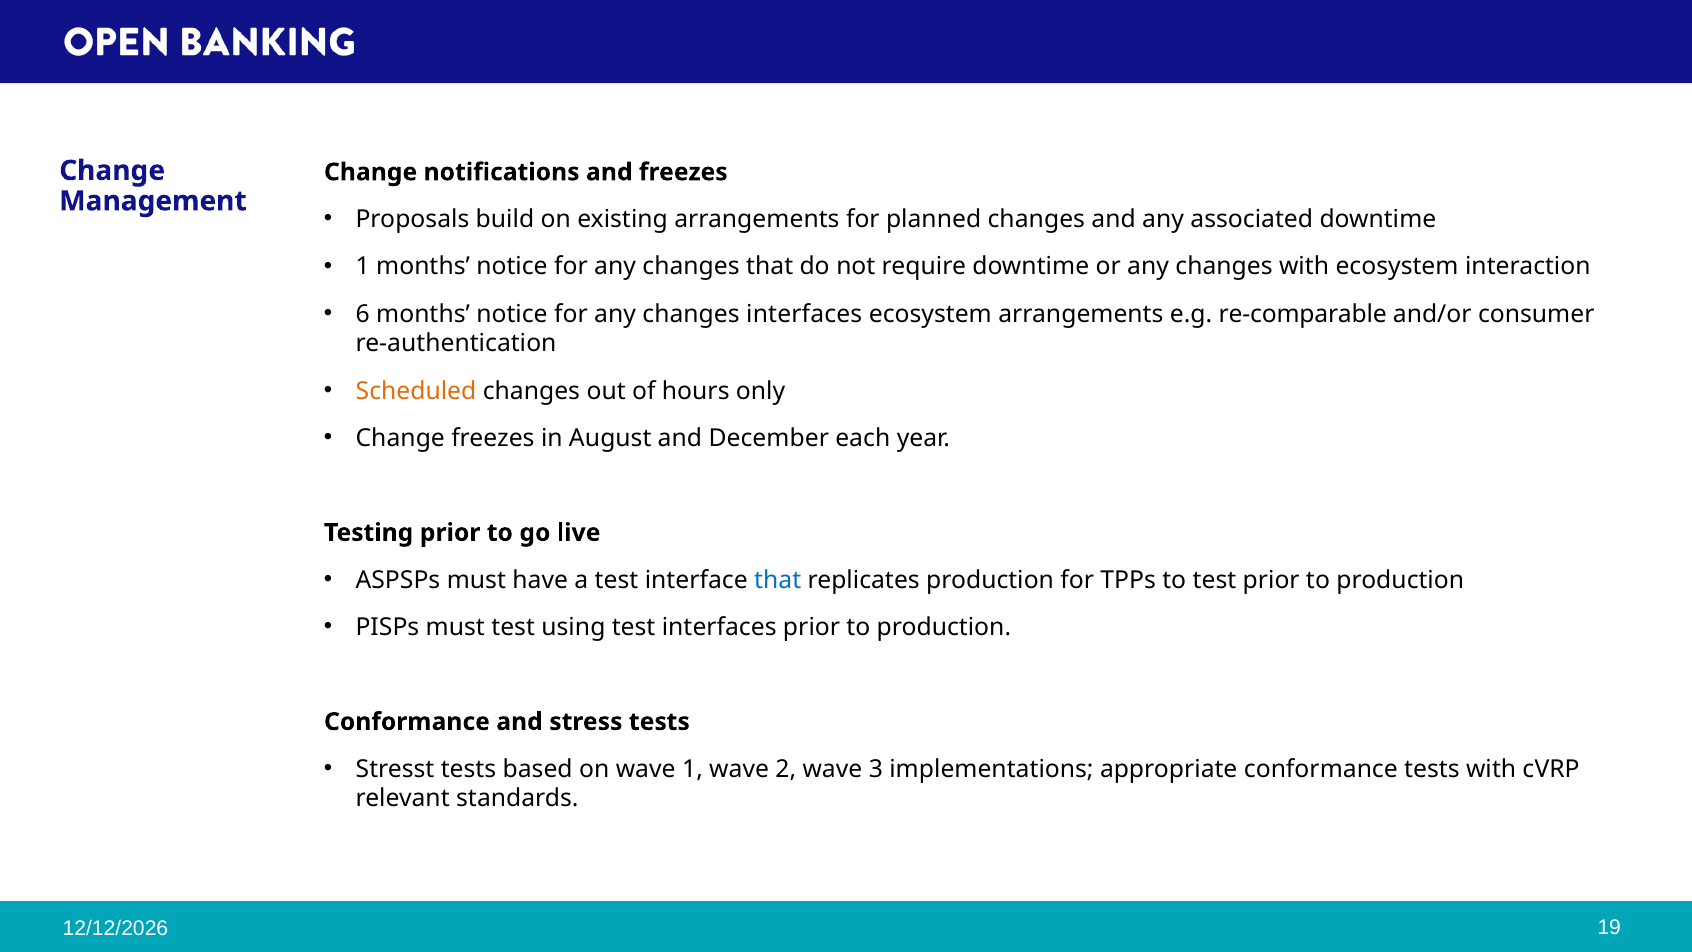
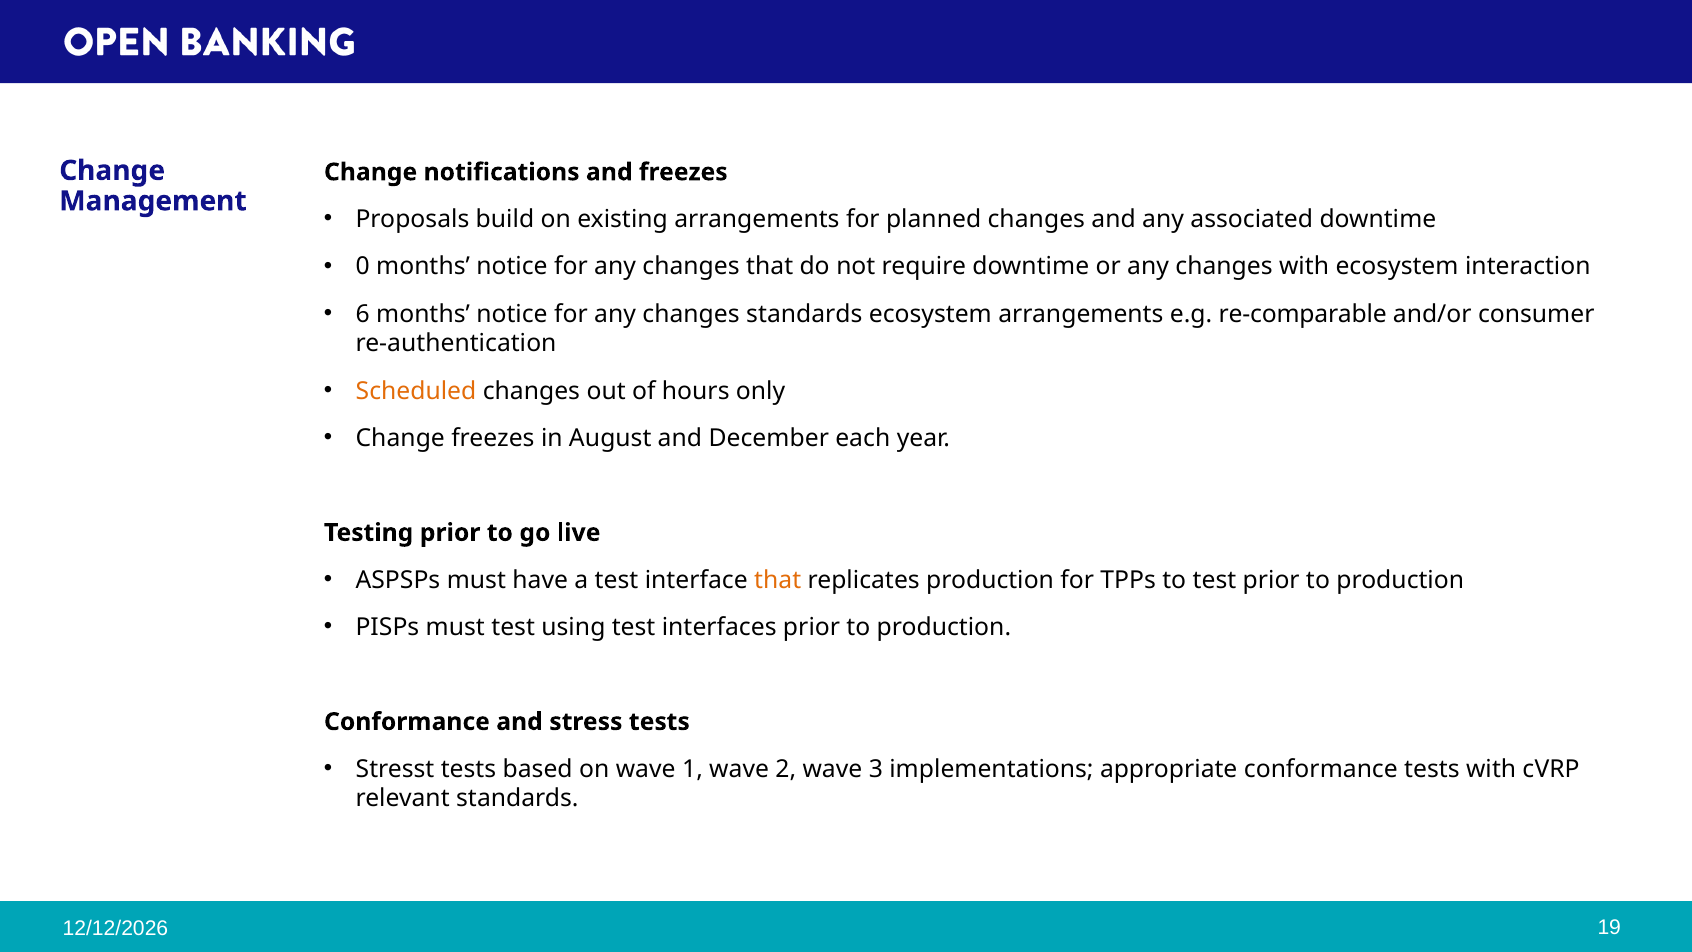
1 at (363, 267): 1 -> 0
changes interfaces: interfaces -> standards
that at (778, 580) colour: blue -> orange
